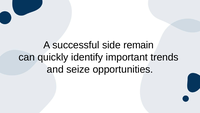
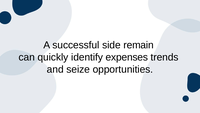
important: important -> expenses
